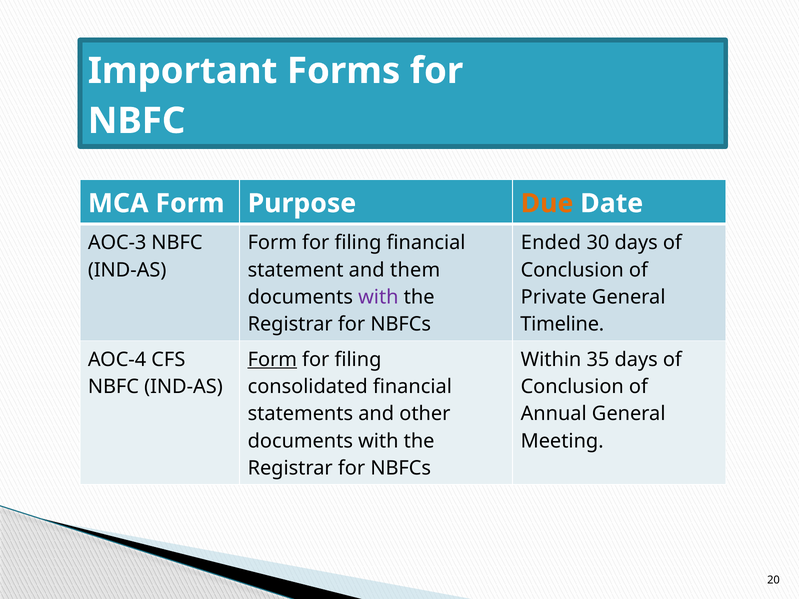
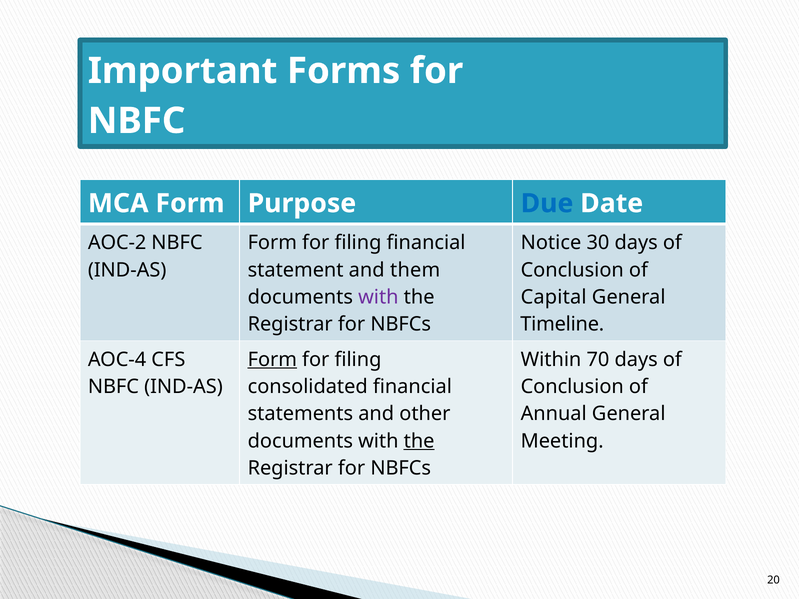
Due colour: orange -> blue
AOC-3: AOC-3 -> AOC-2
Ended: Ended -> Notice
Private: Private -> Capital
35: 35 -> 70
the at (419, 441) underline: none -> present
